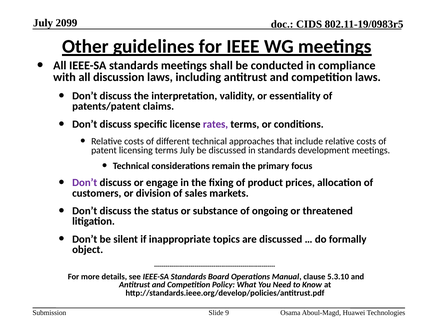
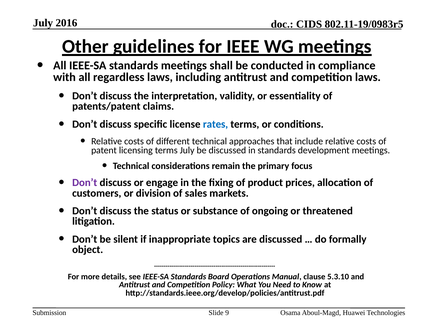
2099: 2099 -> 2016
discussion: discussion -> regardless
rates colour: purple -> blue
